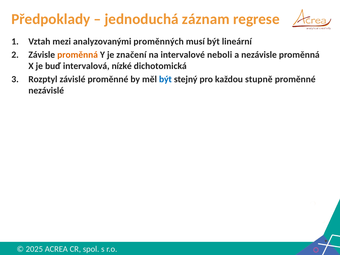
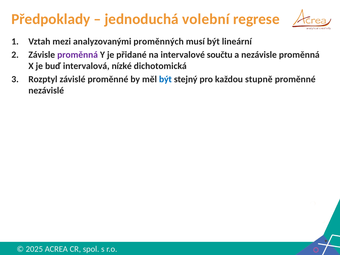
záznam: záznam -> volební
proměnná at (78, 55) colour: orange -> purple
značení: značení -> přidané
neboli: neboli -> součtu
